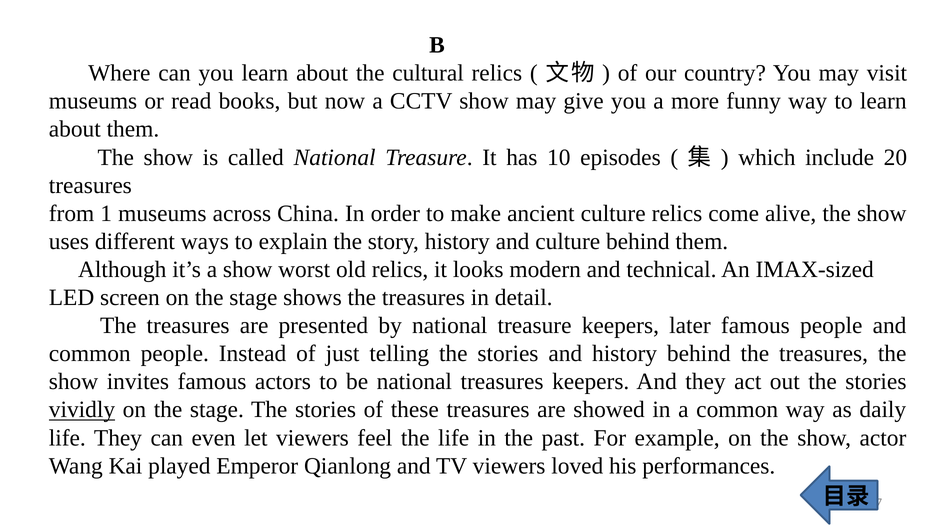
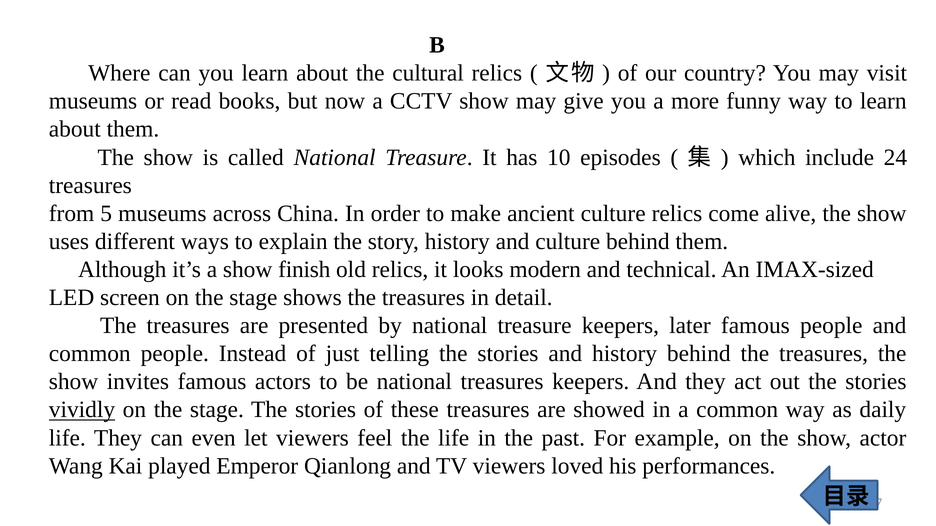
20: 20 -> 24
1: 1 -> 5
worst: worst -> finish
